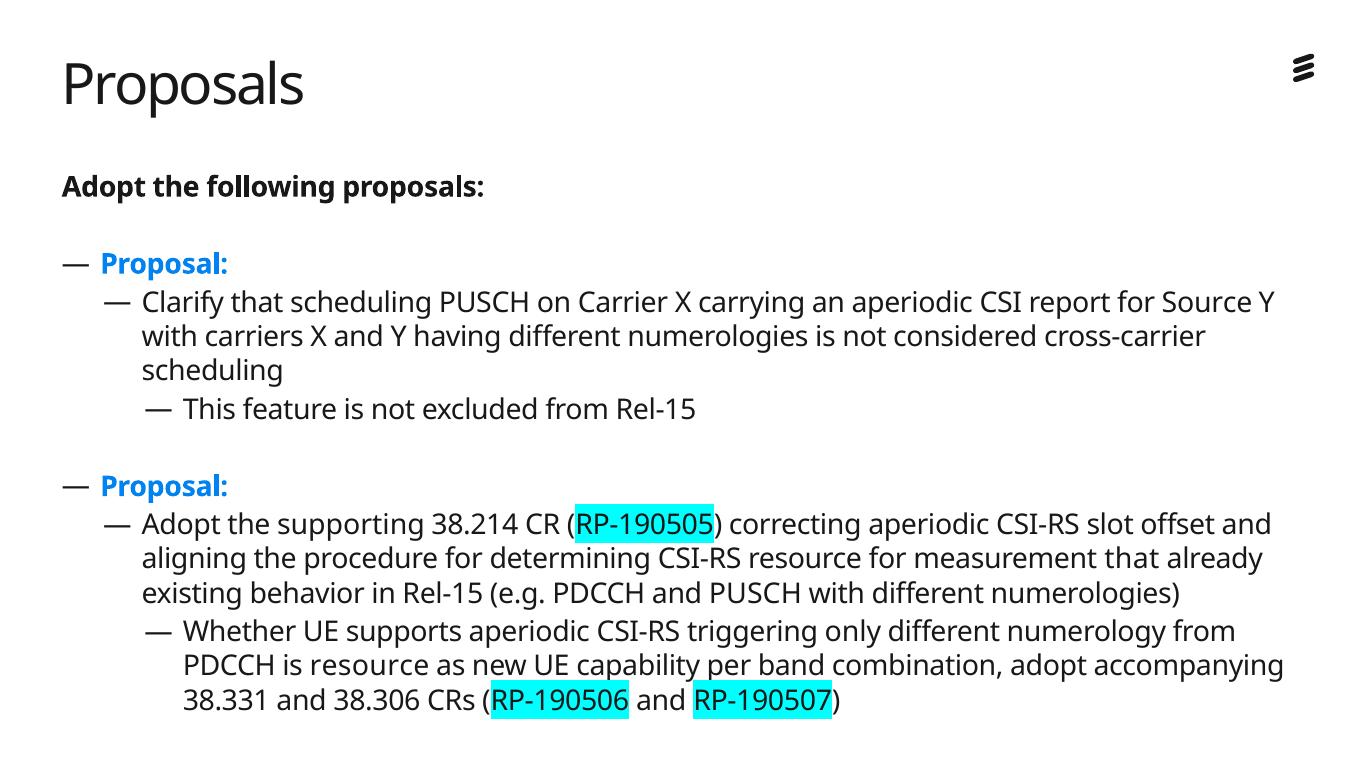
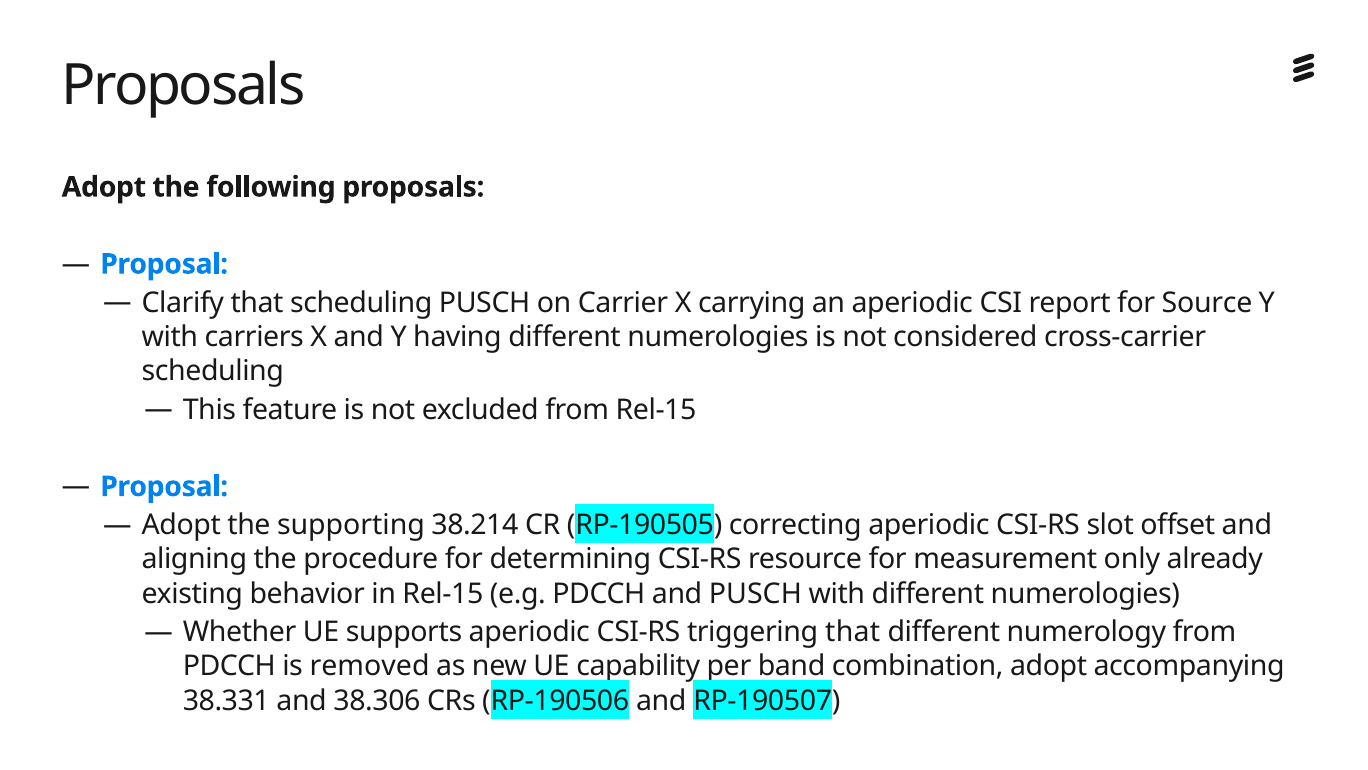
measurement that: that -> only
triggering only: only -> that
is resource: resource -> removed
